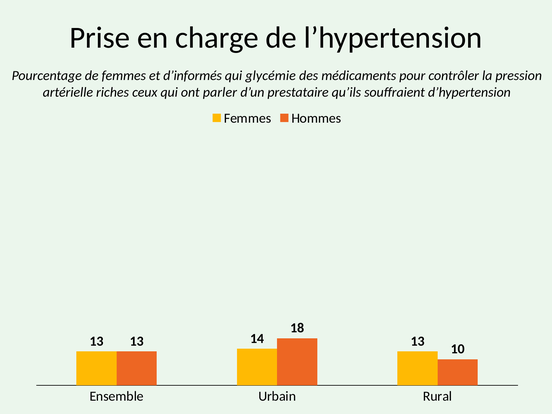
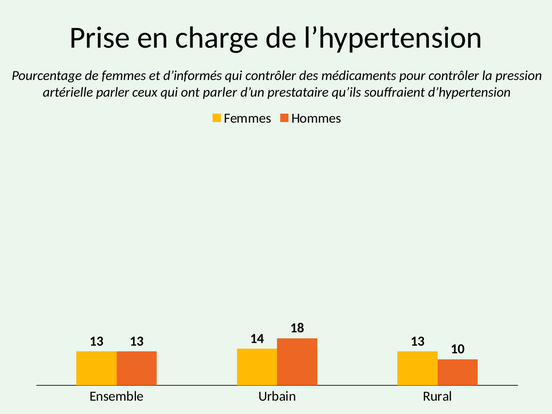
qui glycémie: glycémie -> contrôler
artérielle riches: riches -> parler
